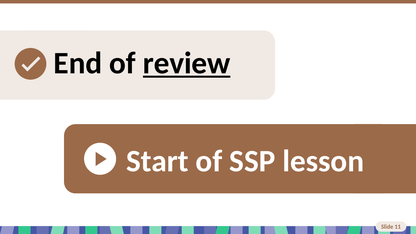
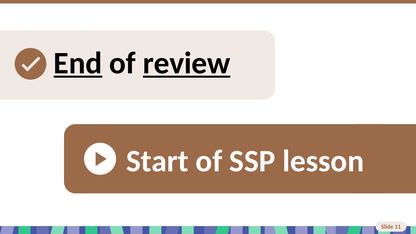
End underline: none -> present
